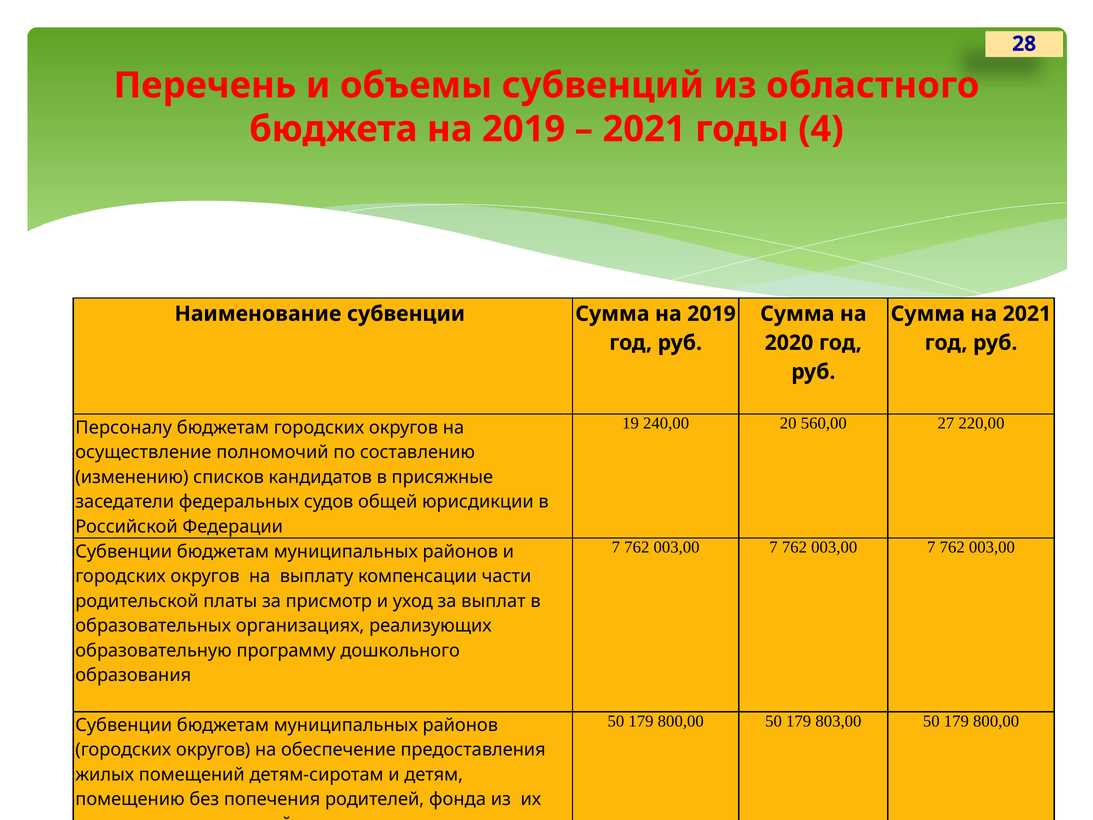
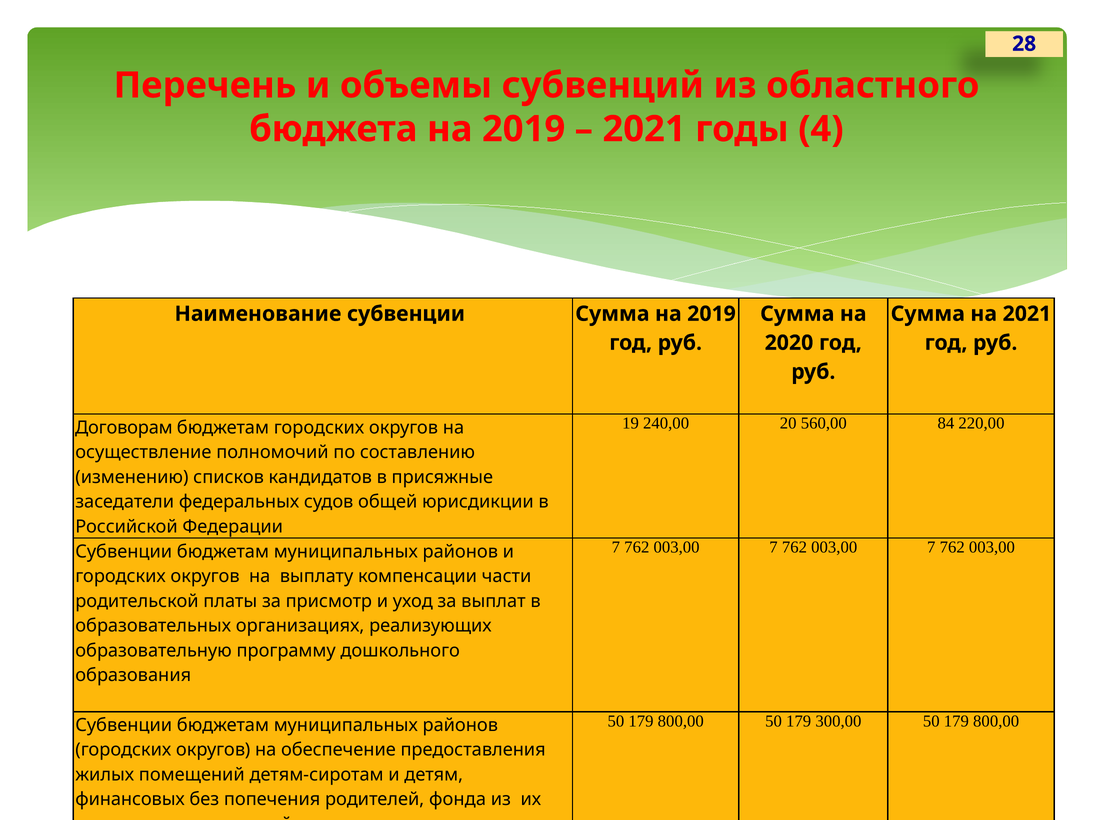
27: 27 -> 84
Персоналу at (124, 427): Персоналу -> Договорам
803,00: 803,00 -> 300,00
помещению: помещению -> финансовых
